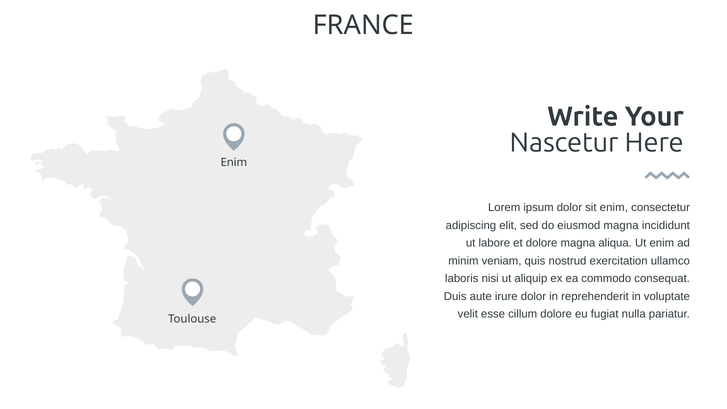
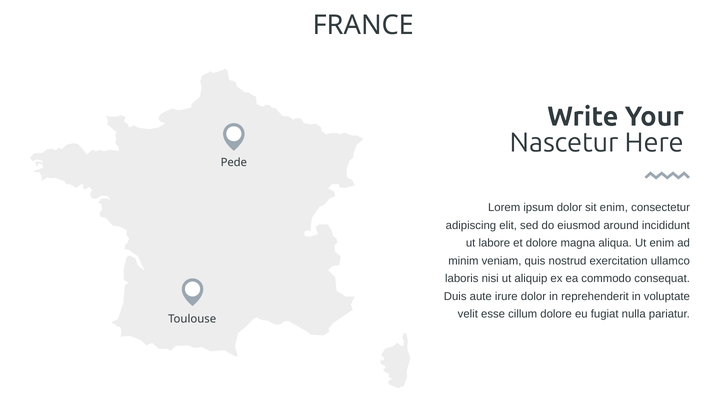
Enim at (234, 163): Enim -> Pede
eiusmod magna: magna -> around
